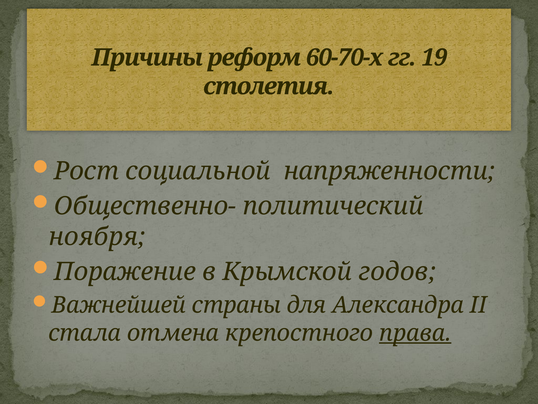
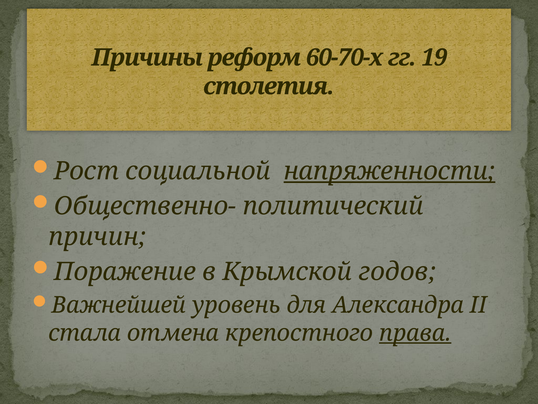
напряженности underline: none -> present
ноября: ноября -> причин
страны: страны -> уровень
